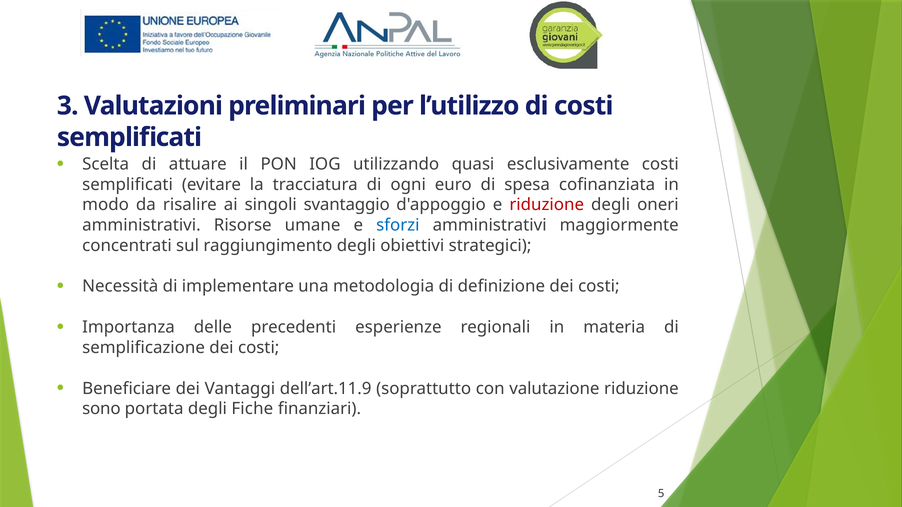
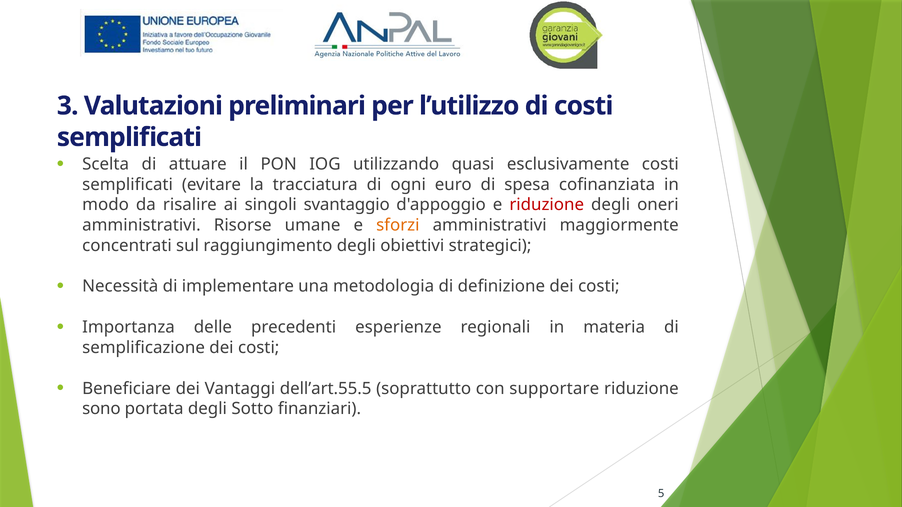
sforzi colour: blue -> orange
dell’art.11.9: dell’art.11.9 -> dell’art.55.5
valutazione: valutazione -> supportare
Fiche: Fiche -> Sotto
